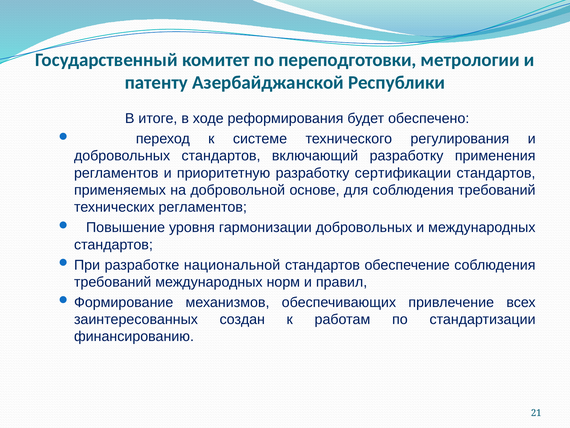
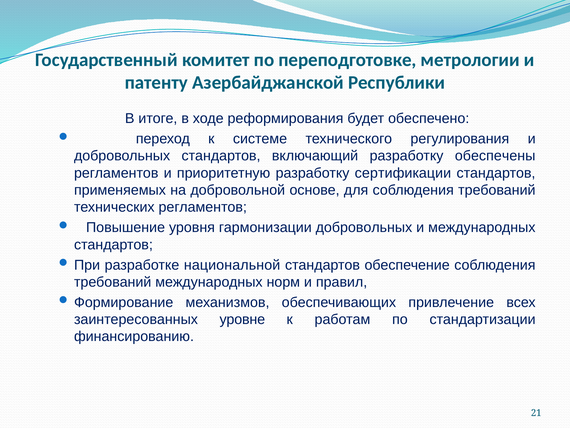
переподготовки: переподготовки -> переподготовке
применения: применения -> обеспечены
создан: создан -> уровне
